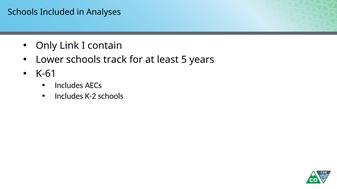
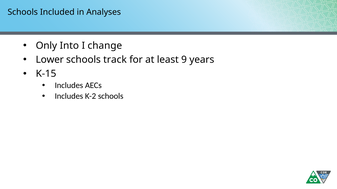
Link: Link -> Into
contain: contain -> change
5: 5 -> 9
K-61: K-61 -> K-15
